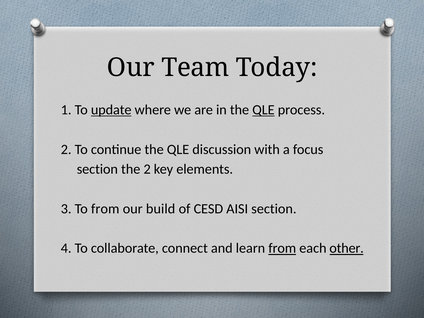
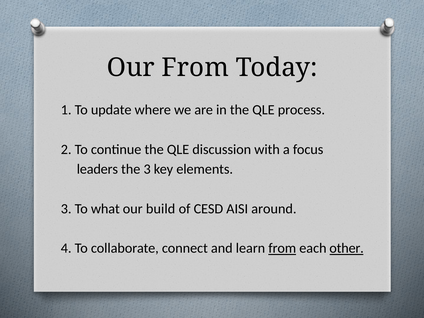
Our Team: Team -> From
update underline: present -> none
QLE at (263, 110) underline: present -> none
section at (97, 169): section -> leaders
the 2: 2 -> 3
To from: from -> what
AISI section: section -> around
